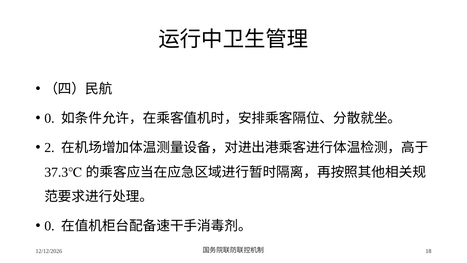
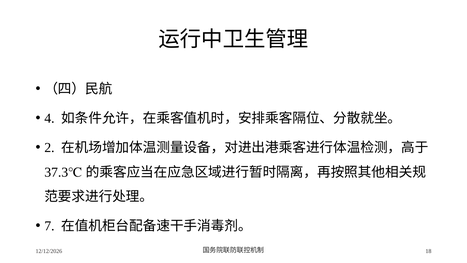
0 at (49, 118): 0 -> 4
0 at (49, 226): 0 -> 7
